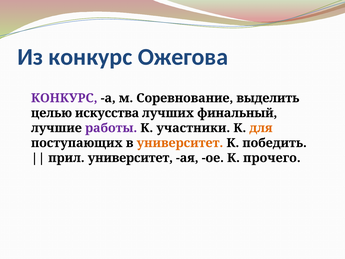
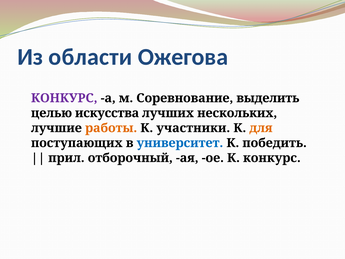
Из конкурс: конкурс -> области
финальный: финальный -> нескольких
работы colour: purple -> orange
университет at (180, 143) colour: orange -> blue
прил университет: университет -> отборочный
К прочего: прочего -> конкурс
